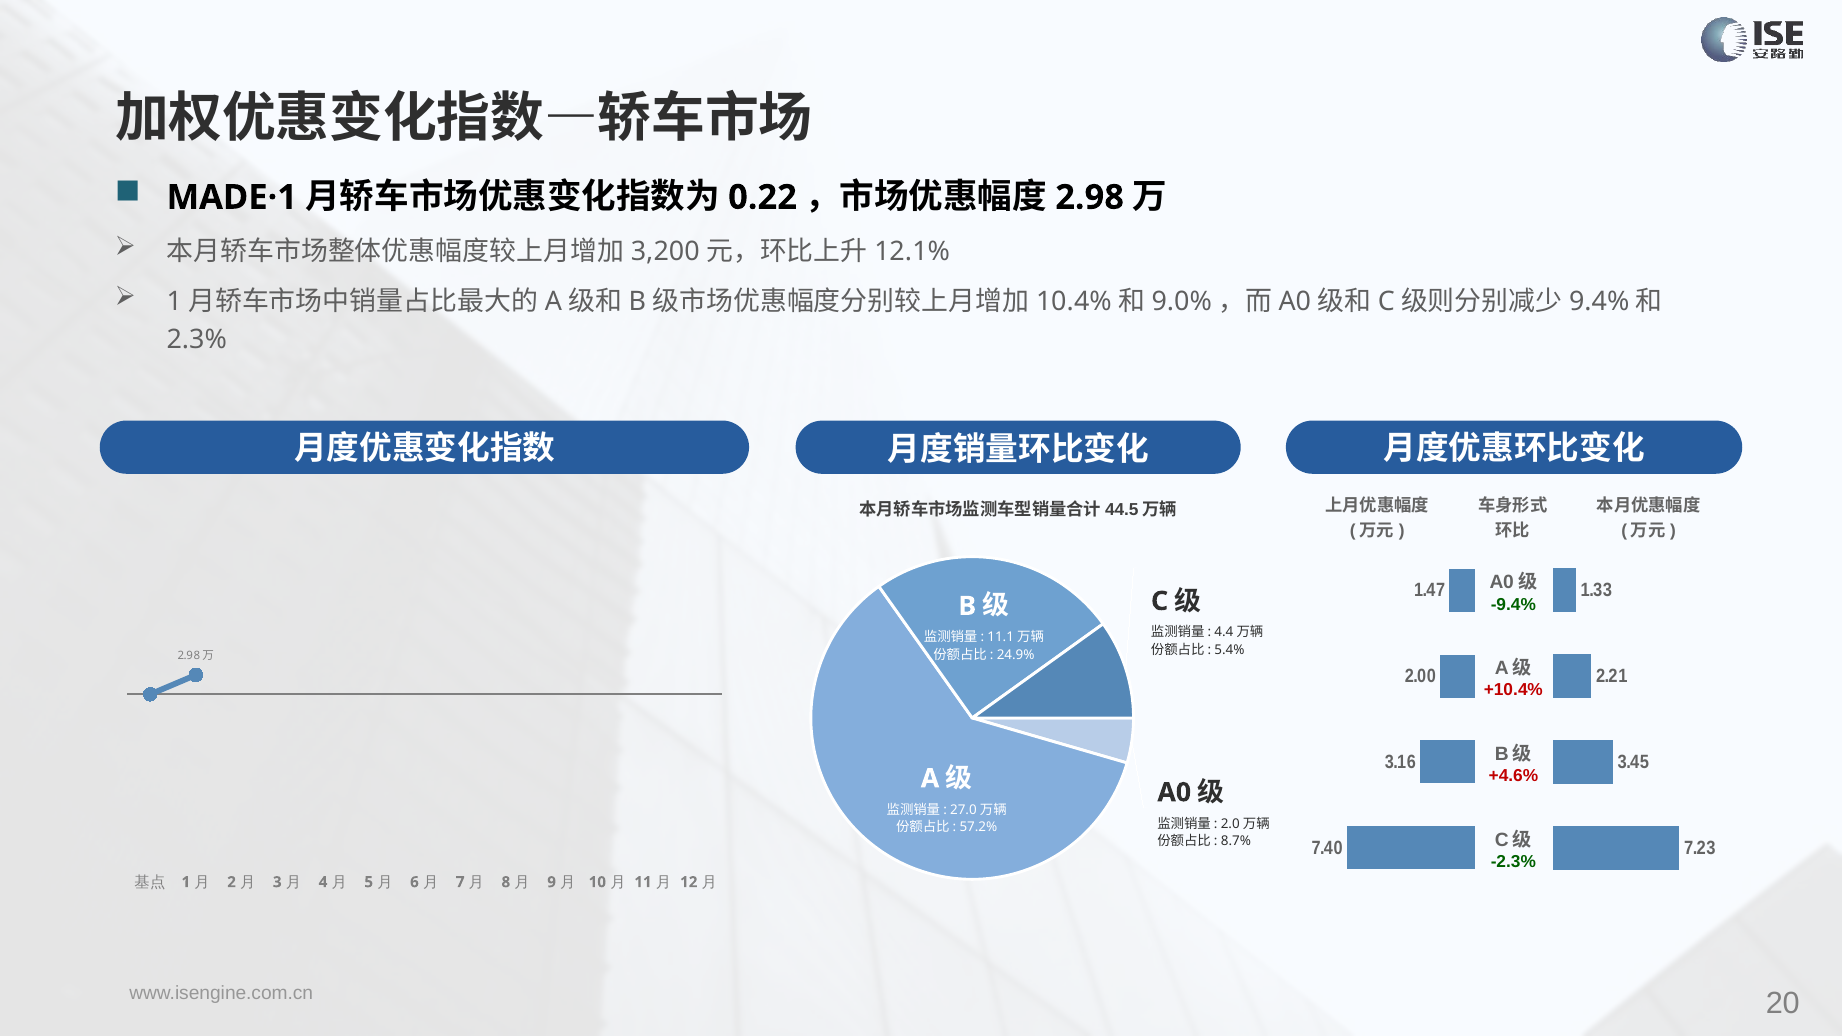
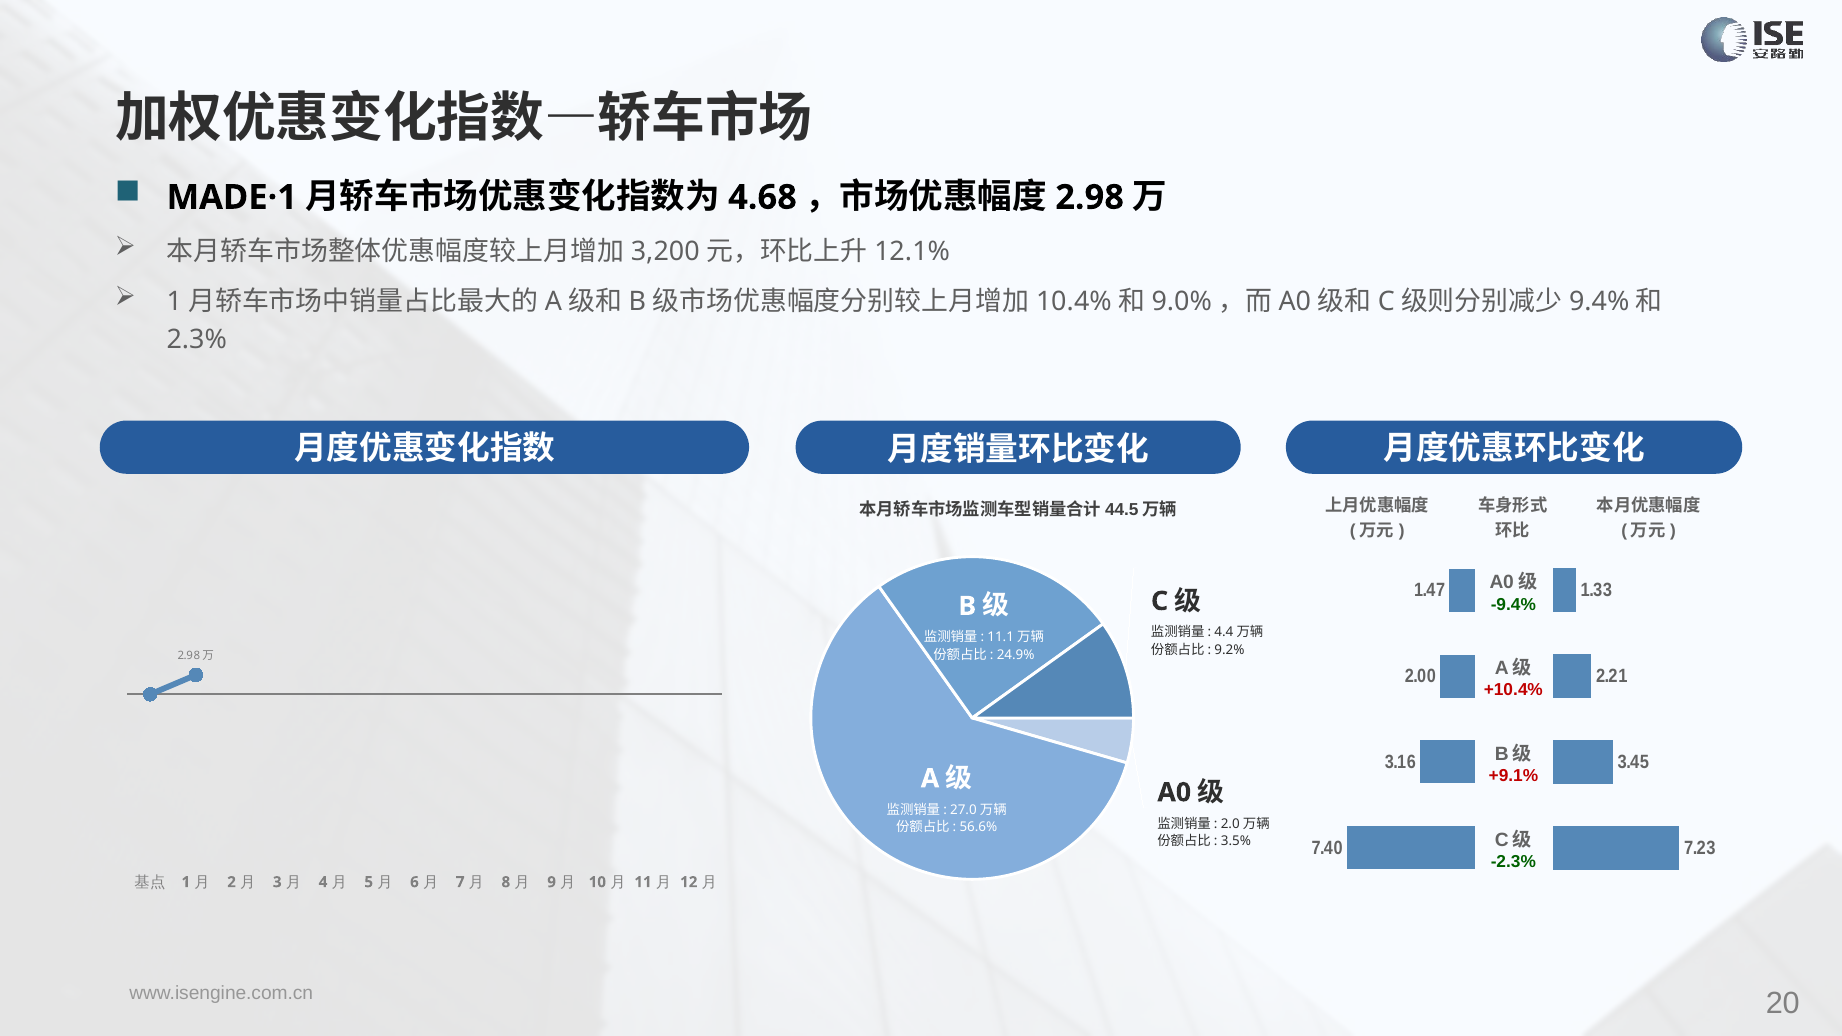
0.22: 0.22 -> 4.68
5.4%: 5.4% -> 9.2%
+4.6%: +4.6% -> +9.1%
57.2%: 57.2% -> 56.6%
8.7%: 8.7% -> 3.5%
